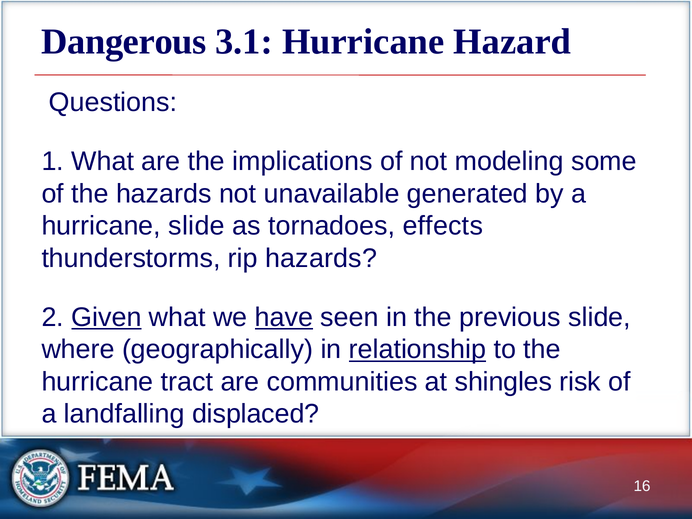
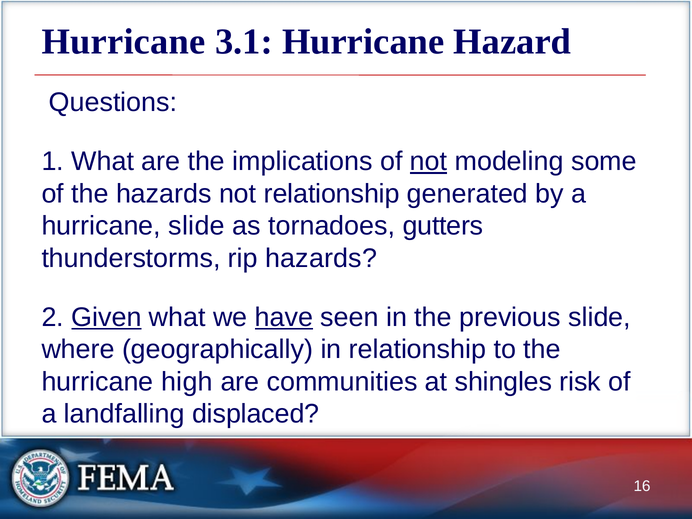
Dangerous at (124, 42): Dangerous -> Hurricane
not at (429, 161) underline: none -> present
not unavailable: unavailable -> relationship
effects: effects -> gutters
relationship at (418, 350) underline: present -> none
tract: tract -> high
